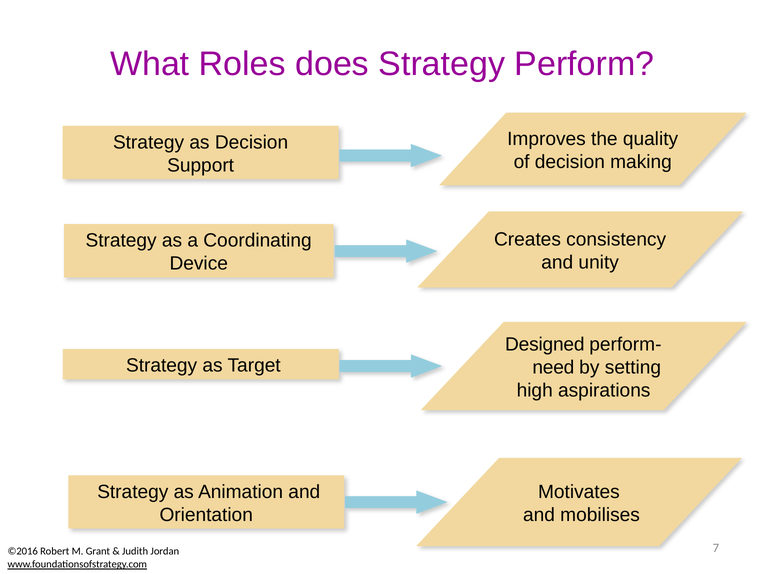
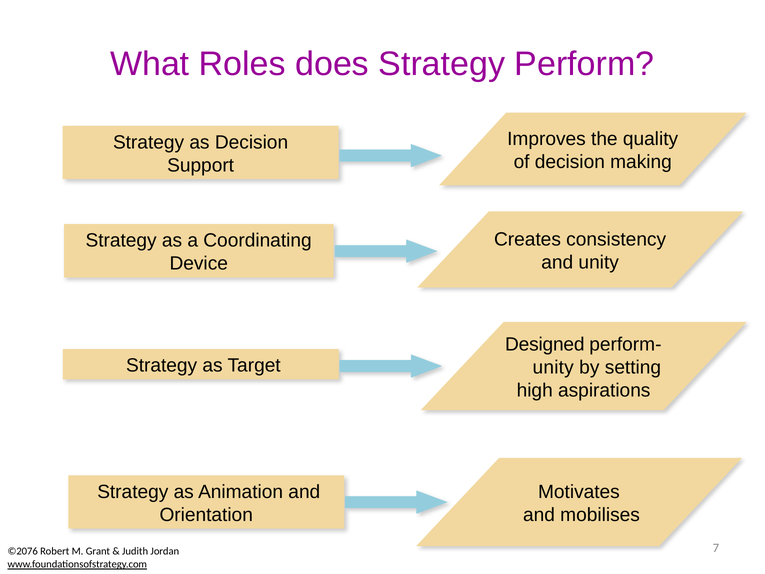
need at (553, 367): need -> unity
©2016: ©2016 -> ©2076
